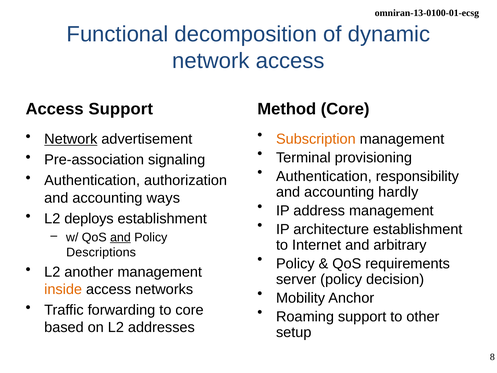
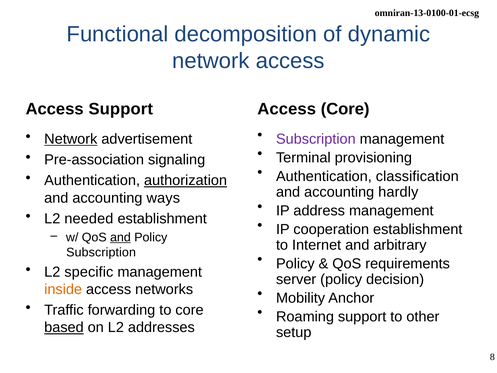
Method at (287, 109): Method -> Access
Subscription at (316, 139) colour: orange -> purple
responsibility: responsibility -> classification
authorization underline: none -> present
deploys: deploys -> needed
architecture: architecture -> cooperation
Descriptions at (101, 252): Descriptions -> Subscription
another: another -> specific
based underline: none -> present
